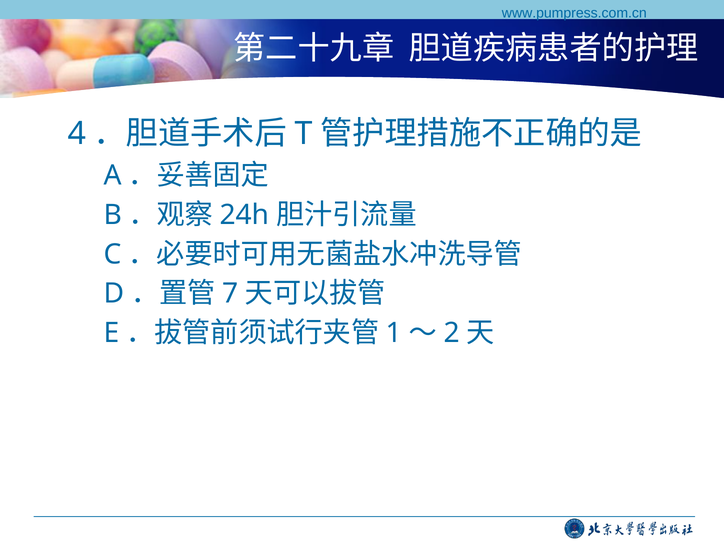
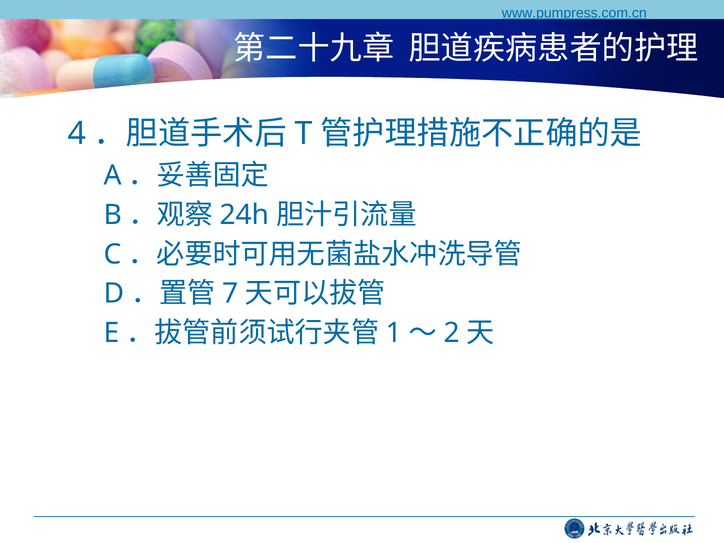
www.pumpress.com.cn underline: none -> present
